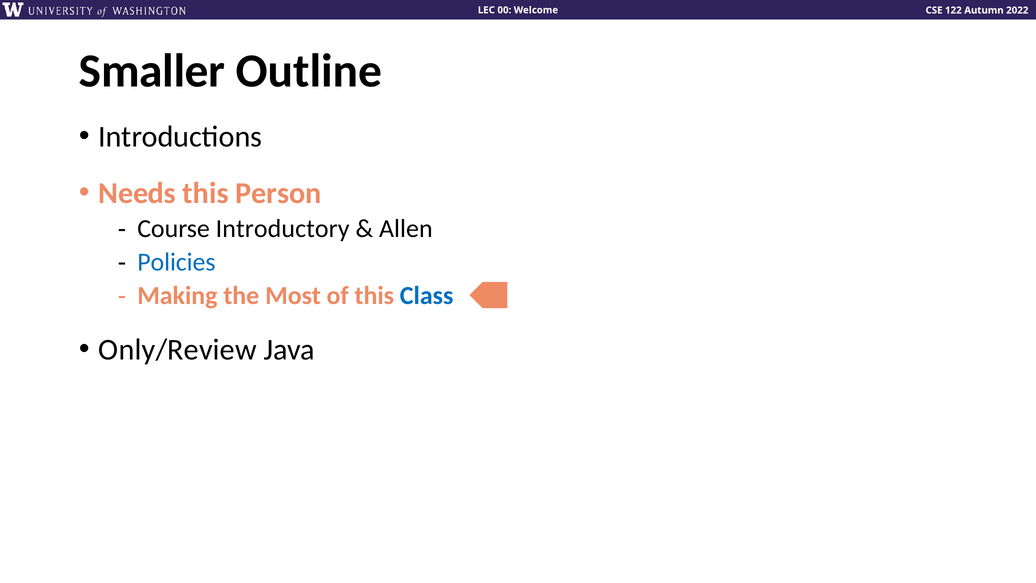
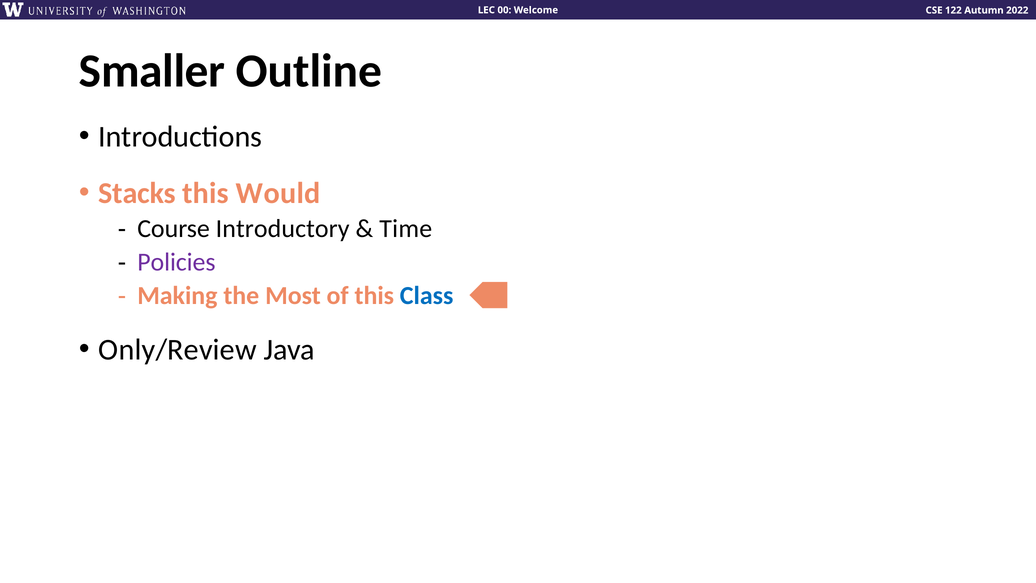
Needs: Needs -> Stacks
Person: Person -> Would
Allen: Allen -> Time
Policies colour: blue -> purple
